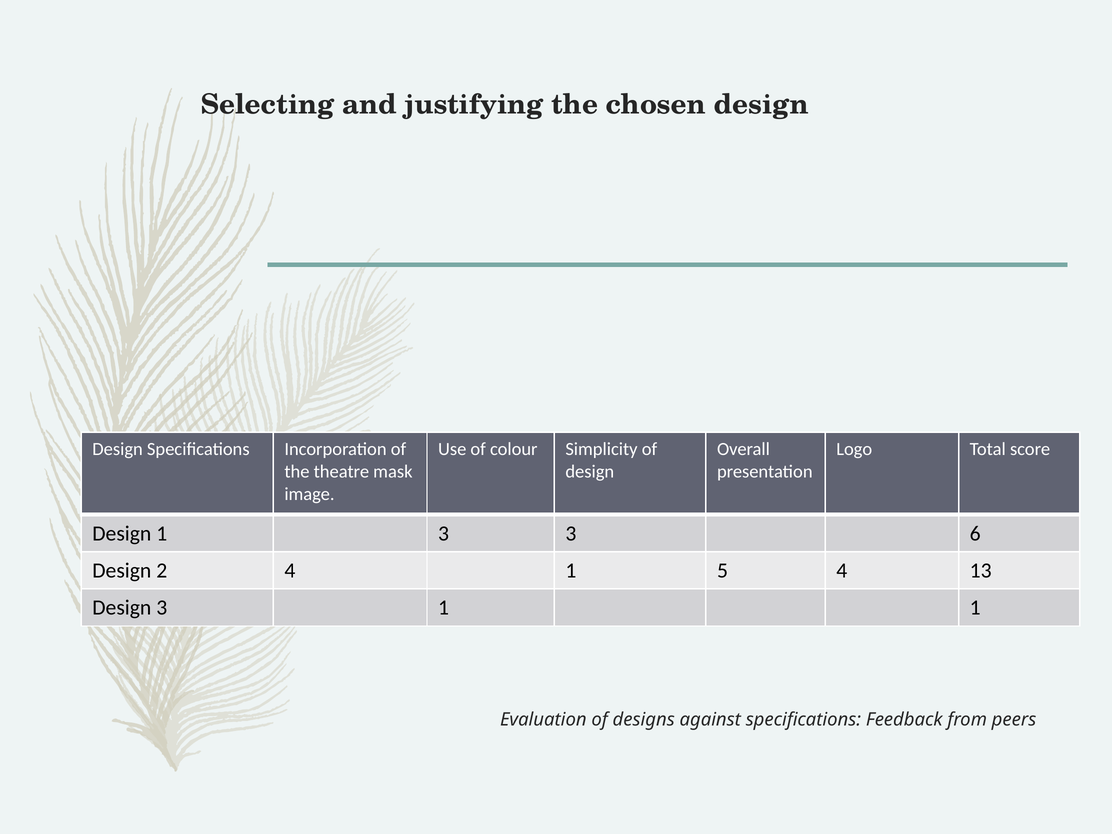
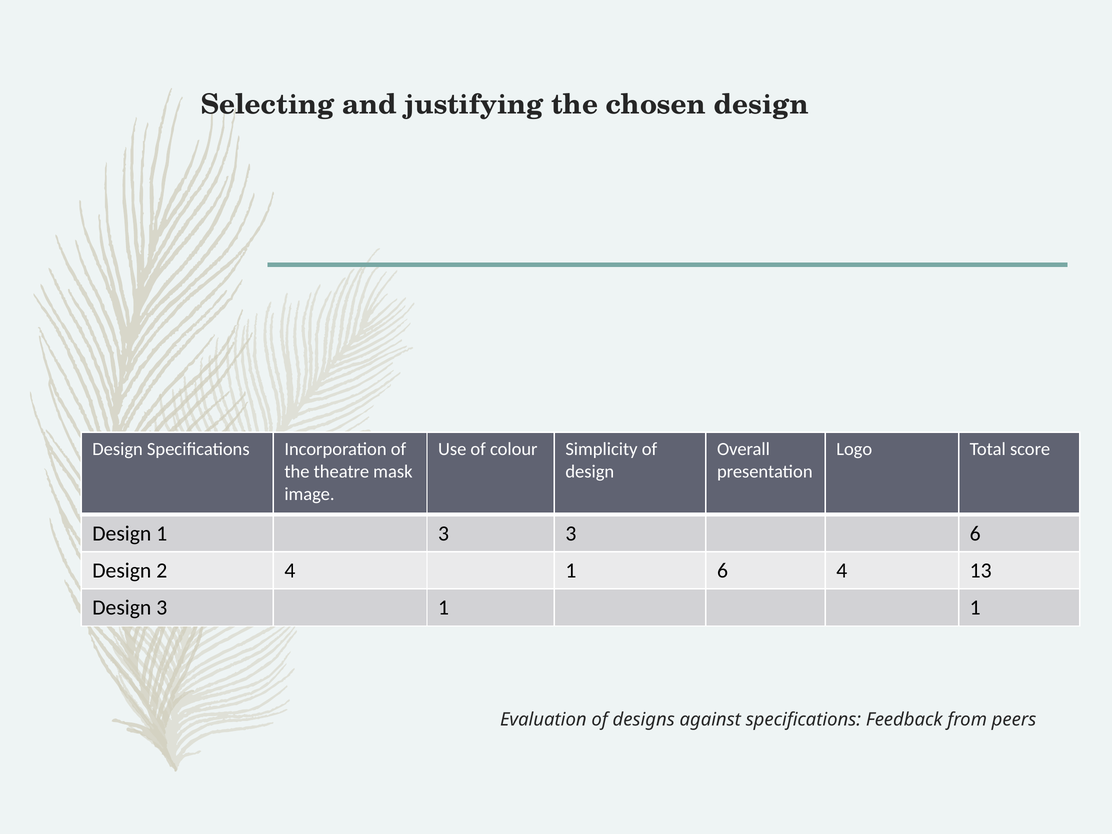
1 5: 5 -> 6
